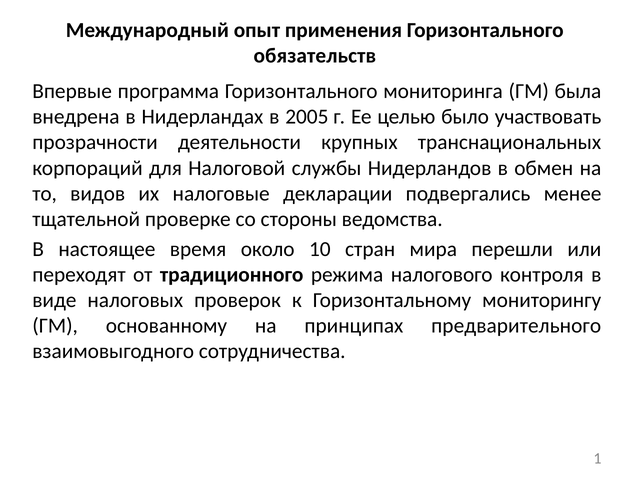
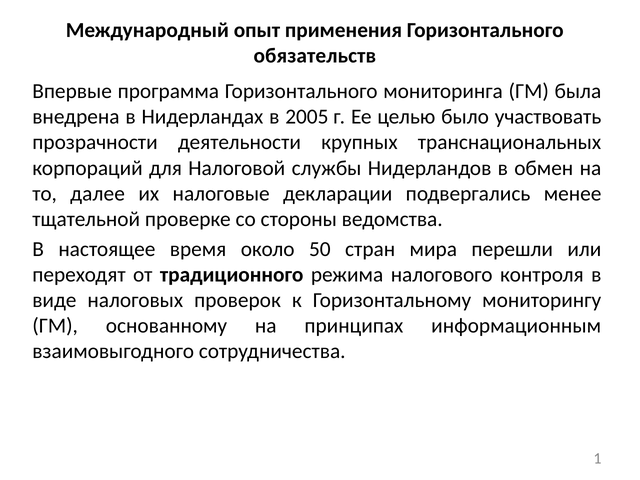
видов: видов -> далее
10: 10 -> 50
предварительного: предварительного -> информационным
